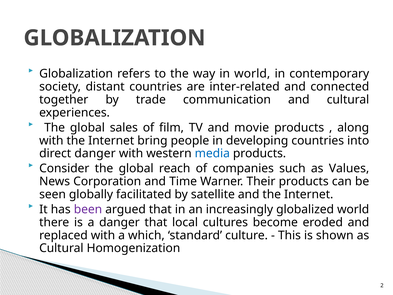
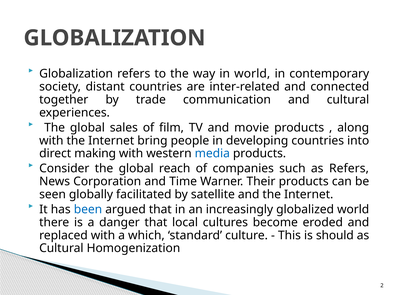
direct danger: danger -> making
as Values: Values -> Refers
been colour: purple -> blue
shown: shown -> should
